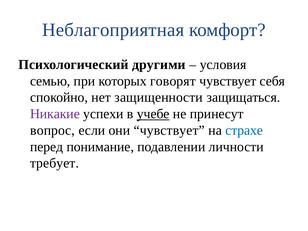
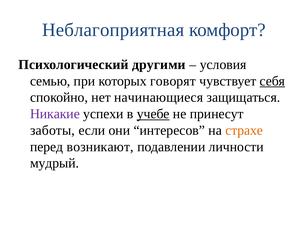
себя underline: none -> present
защищенности: защищенности -> начинающиеся
вопрос: вопрос -> заботы
они чувствует: чувствует -> интересов
страхе colour: blue -> orange
понимание: понимание -> возникают
требует: требует -> мудрый
